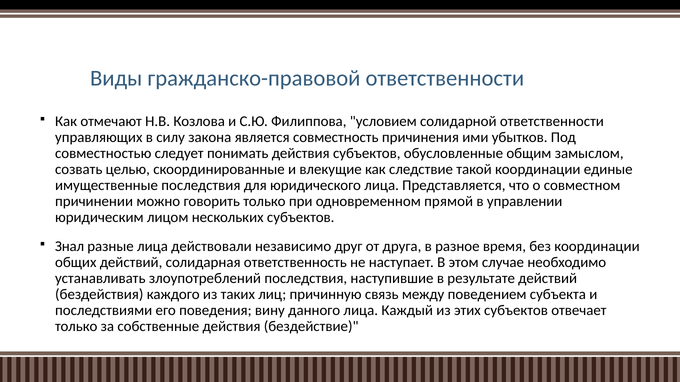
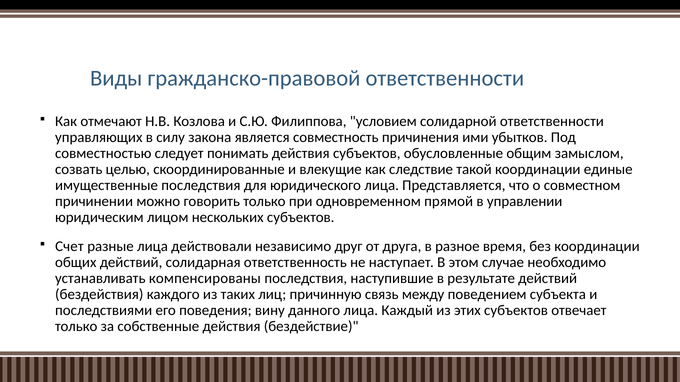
Знал: Знал -> Счет
злоупотреблений: злоупотреблений -> компенсированы
